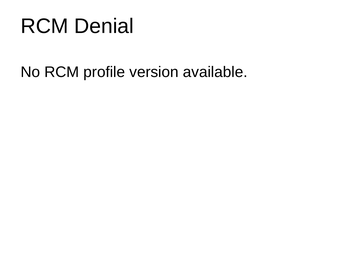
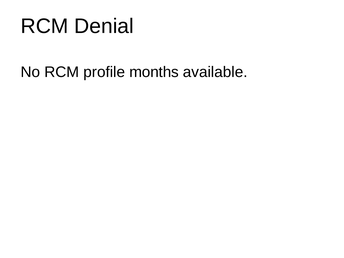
version: version -> months
